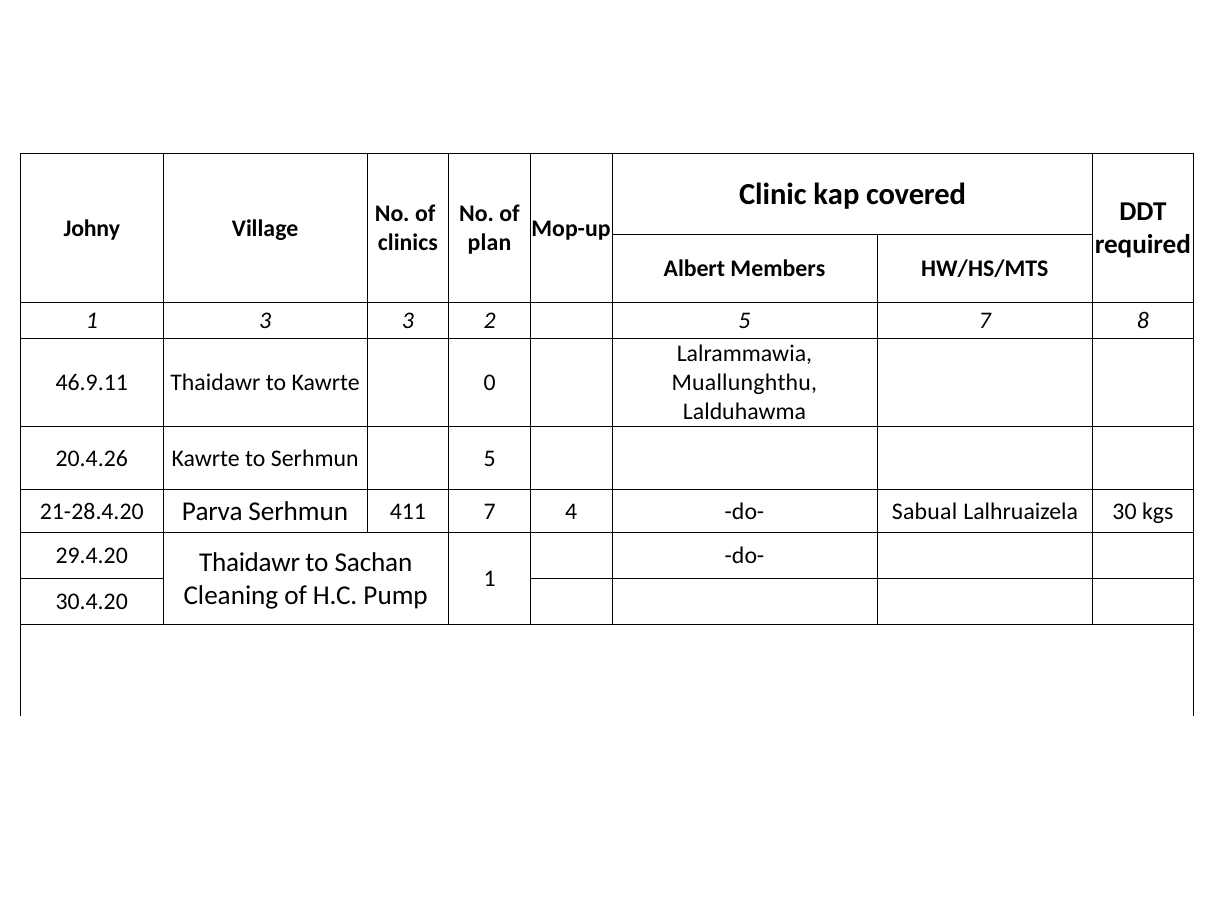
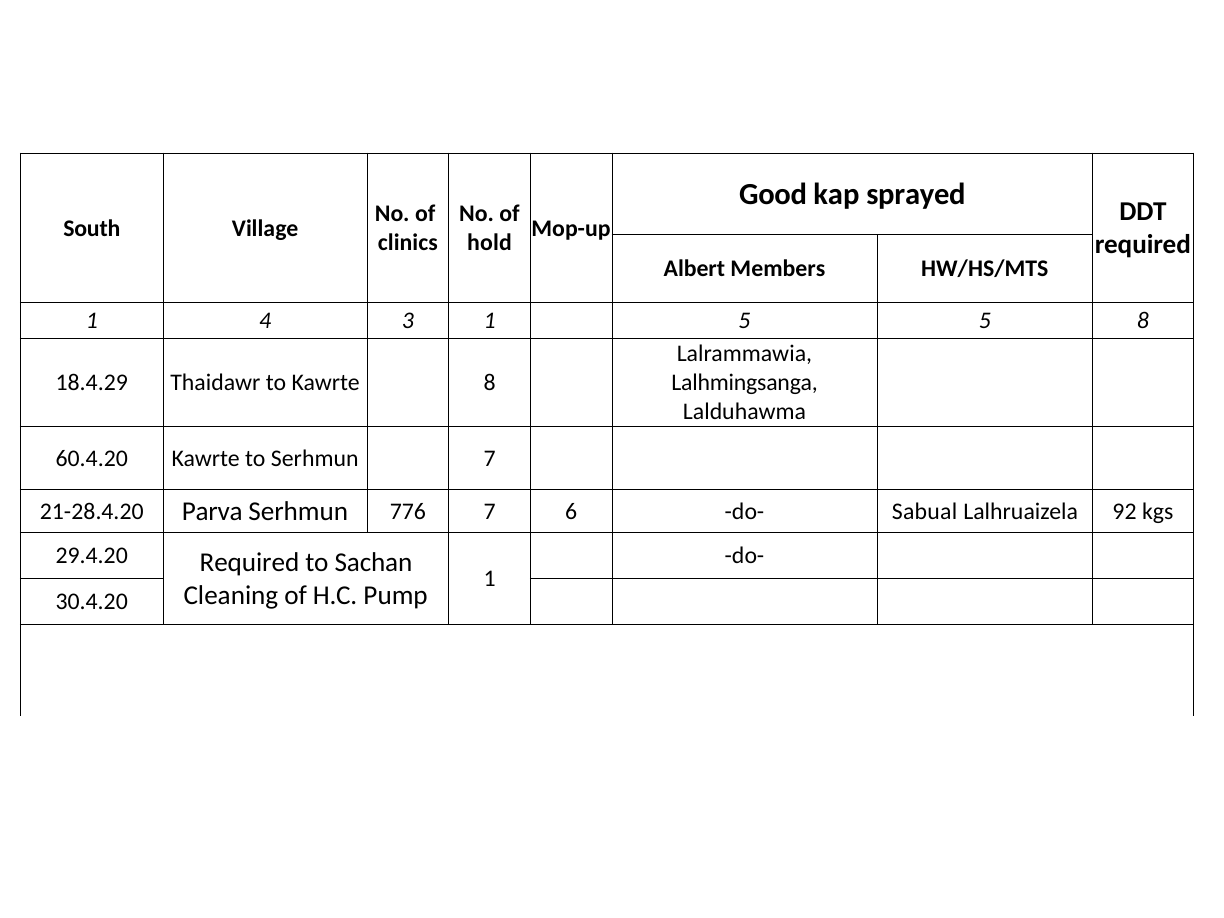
Clinic: Clinic -> Good
covered: covered -> sprayed
Johny: Johny -> South
plan: plan -> hold
1 3: 3 -> 4
3 2: 2 -> 1
5 7: 7 -> 5
46.9.11: 46.9.11 -> 18.4.29
Kawrte 0: 0 -> 8
Muallunghthu: Muallunghthu -> Lalhmingsanga
20.4.26: 20.4.26 -> 60.4.20
Serhmun 5: 5 -> 7
411: 411 -> 776
4: 4 -> 6
30: 30 -> 92
29.4.20 Thaidawr: Thaidawr -> Required
